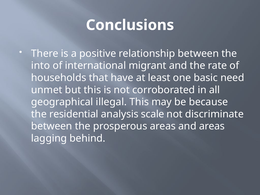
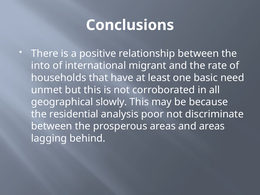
illegal: illegal -> slowly
scale: scale -> poor
